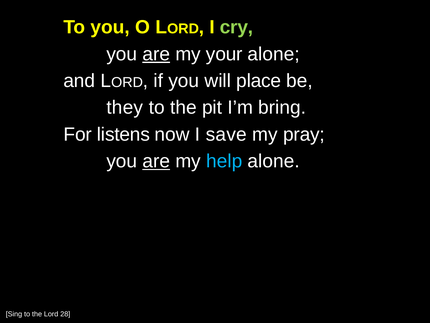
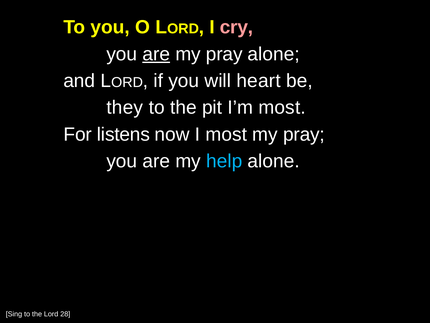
cry colour: light green -> pink
your at (224, 54): your -> pray
place: place -> heart
I’m bring: bring -> most
I save: save -> most
are at (156, 161) underline: present -> none
